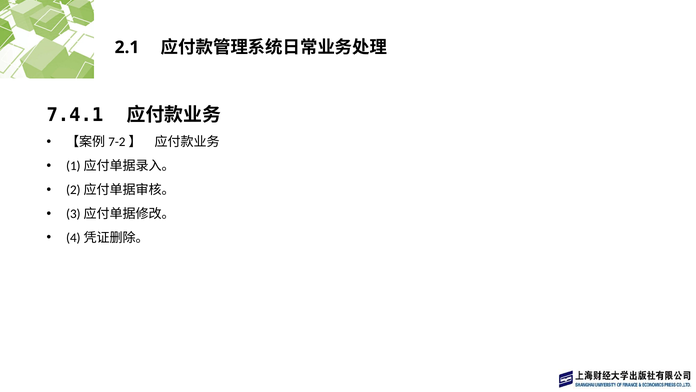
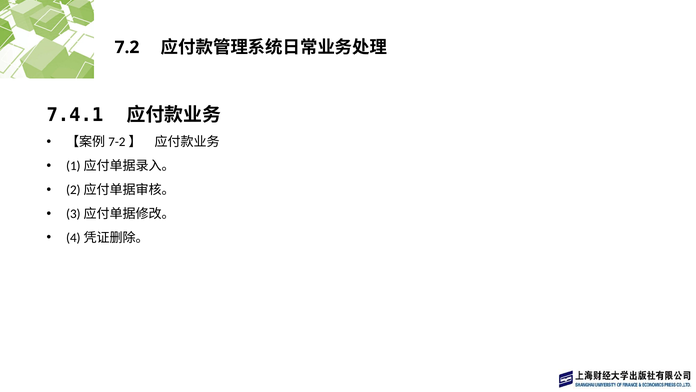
2.1: 2.1 -> 7.2
